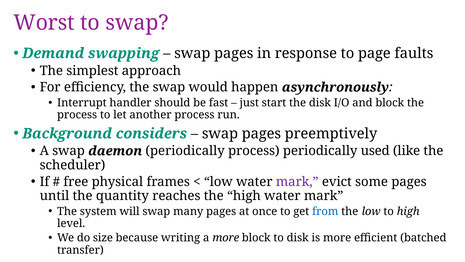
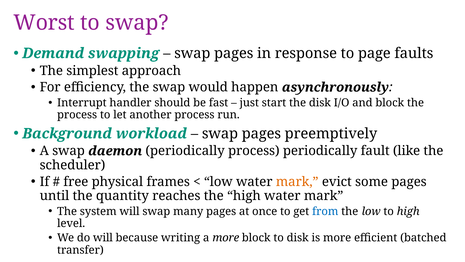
considers: considers -> workload
used: used -> fault
mark at (297, 181) colour: purple -> orange
do size: size -> will
